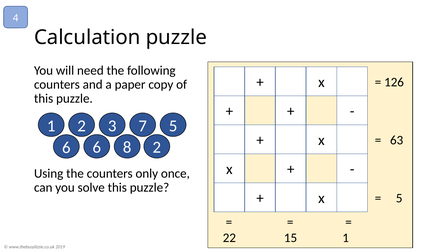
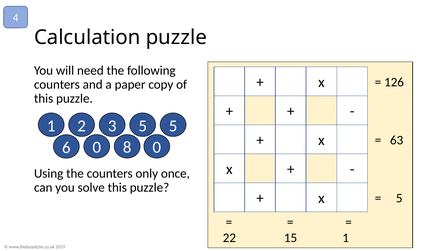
1 7: 7 -> 5
6 6: 6 -> 0
8 2: 2 -> 0
